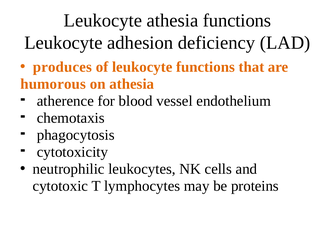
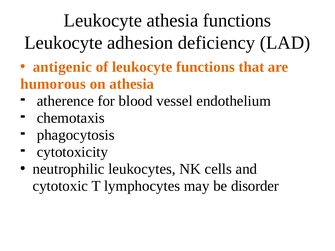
produces: produces -> antigenic
proteins: proteins -> disorder
